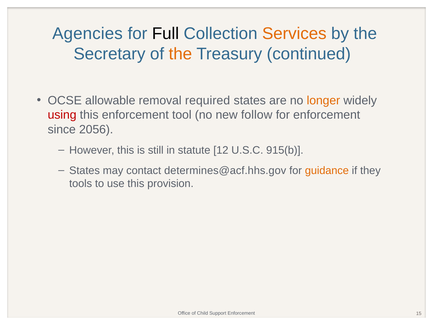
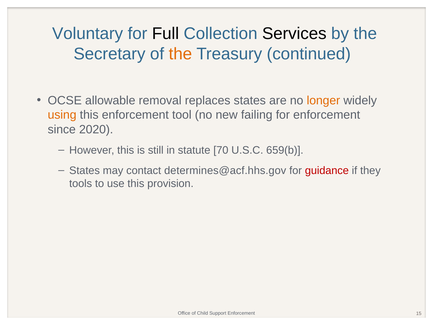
Agencies: Agencies -> Voluntary
Services colour: orange -> black
required: required -> replaces
using colour: red -> orange
follow: follow -> failing
2056: 2056 -> 2020
12: 12 -> 70
915(b: 915(b -> 659(b
guidance colour: orange -> red
